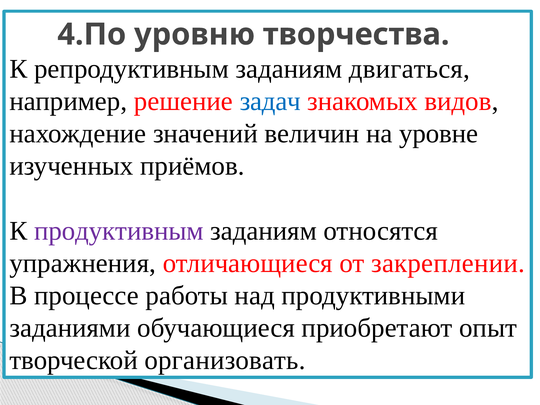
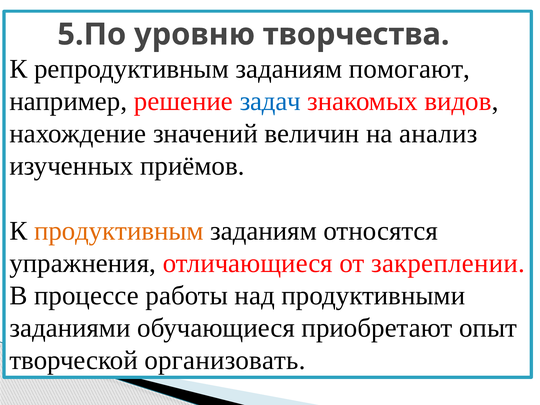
4.По: 4.По -> 5.По
двигаться: двигаться -> помогают
уровне: уровне -> анализ
продуктивным colour: purple -> orange
